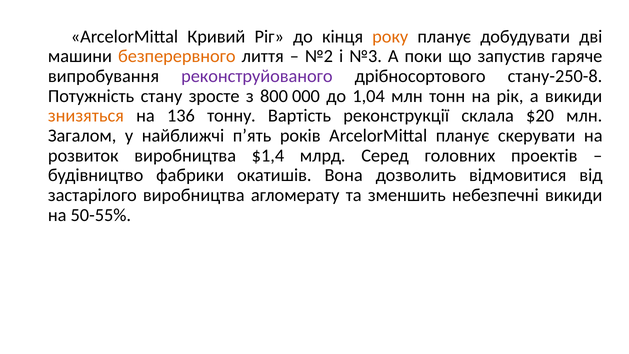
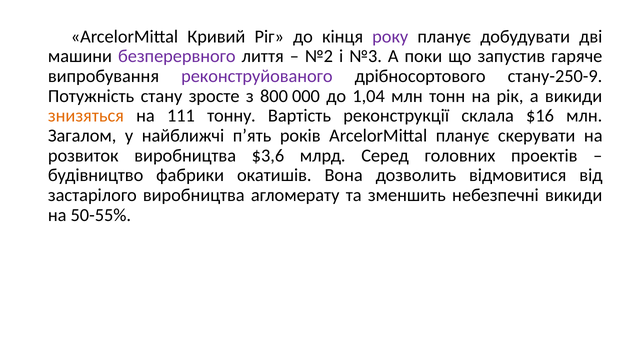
року colour: orange -> purple
безперервного colour: orange -> purple
стану-250-8: стану-250-8 -> стану-250-9
136: 136 -> 111
$20: $20 -> $16
$1,4: $1,4 -> $3,6
